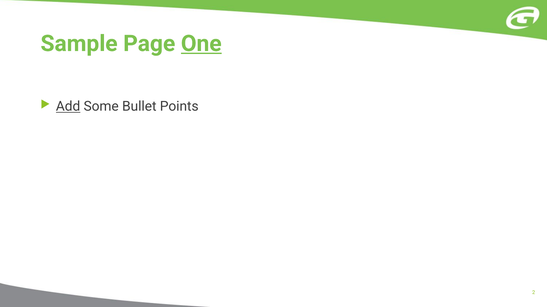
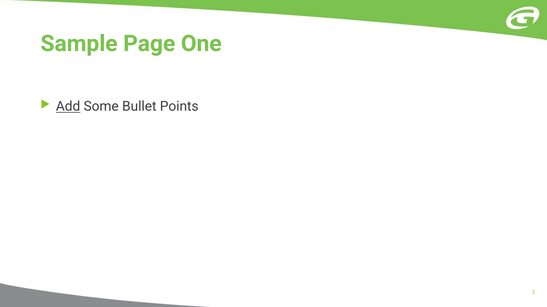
One underline: present -> none
